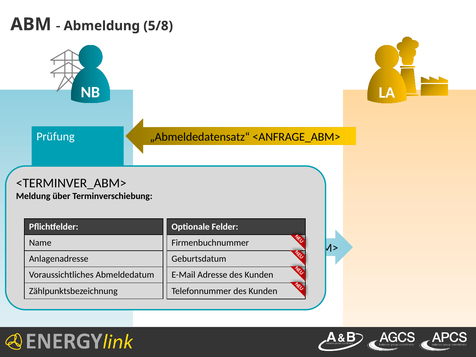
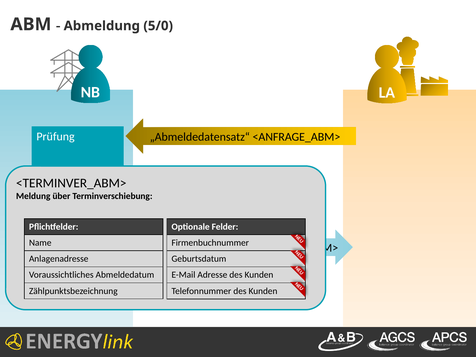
5/8: 5/8 -> 5/0
